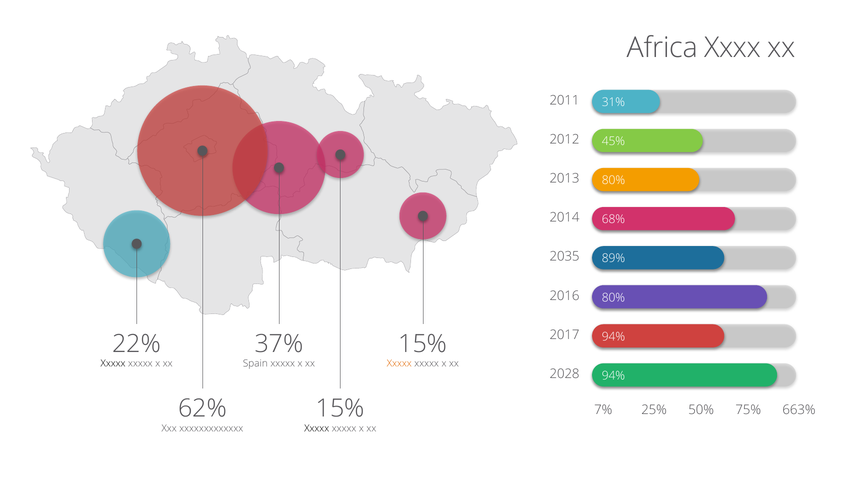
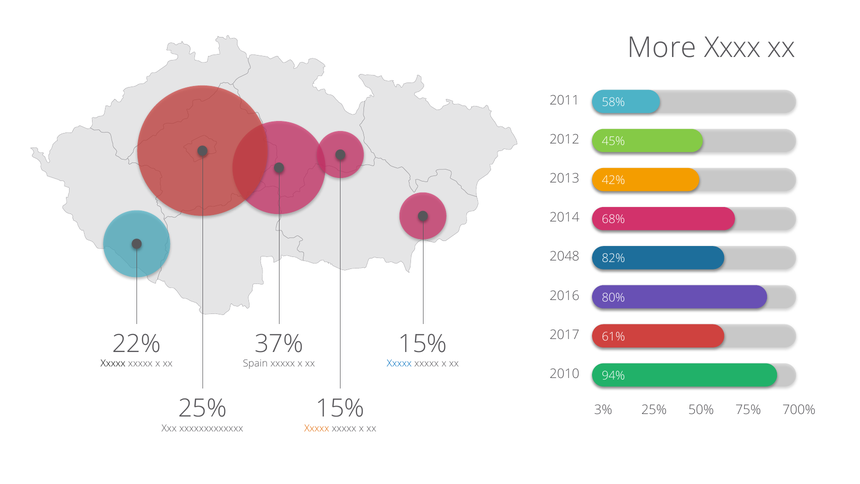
Africa: Africa -> More
31%: 31% -> 58%
80% at (613, 180): 80% -> 42%
2035: 2035 -> 2048
89%: 89% -> 82%
94% at (613, 336): 94% -> 61%
Xxxxx at (399, 364) colour: orange -> blue
2028: 2028 -> 2010
62% at (202, 408): 62% -> 25%
7%: 7% -> 3%
663%: 663% -> 700%
Xxxxx at (317, 428) colour: black -> orange
